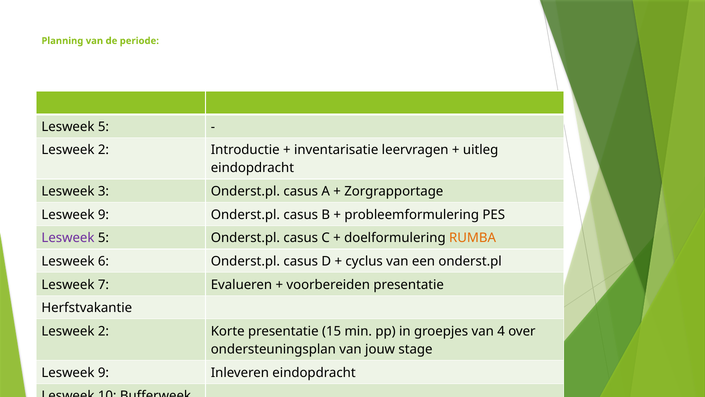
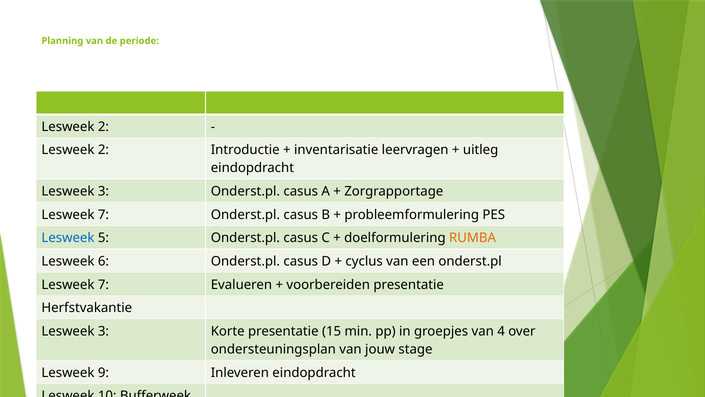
5 at (103, 127): 5 -> 2
9 at (103, 214): 9 -> 7
Lesweek at (68, 238) colour: purple -> blue
2 at (103, 331): 2 -> 3
